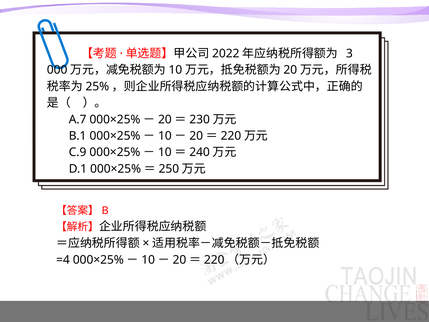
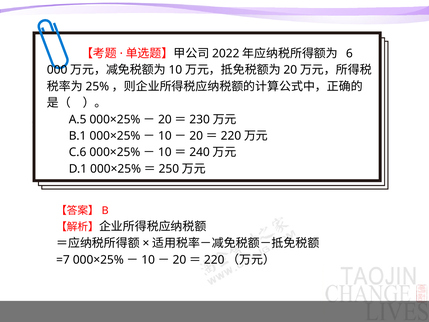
3: 3 -> 6
A.7: A.7 -> A.5
C.9: C.9 -> C.6
=4: =4 -> =7
